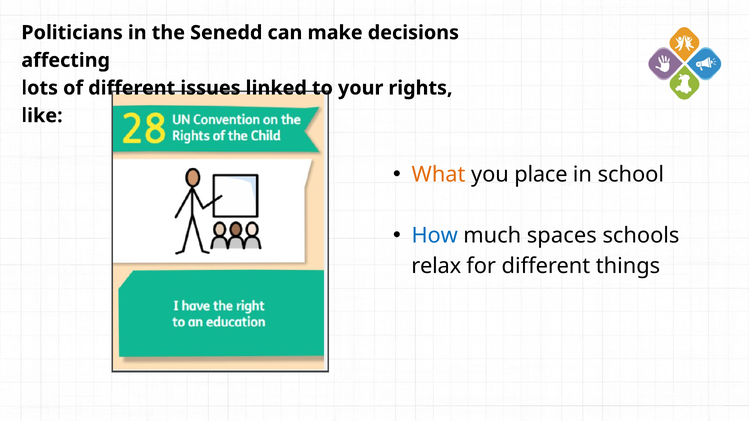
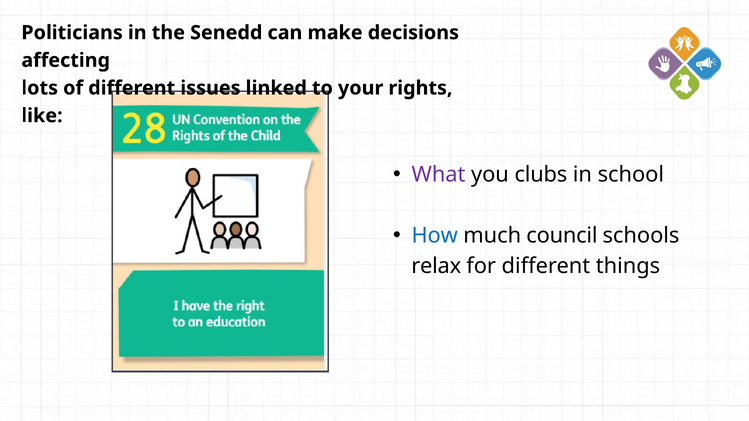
What colour: orange -> purple
place: place -> clubs
spaces: spaces -> council
